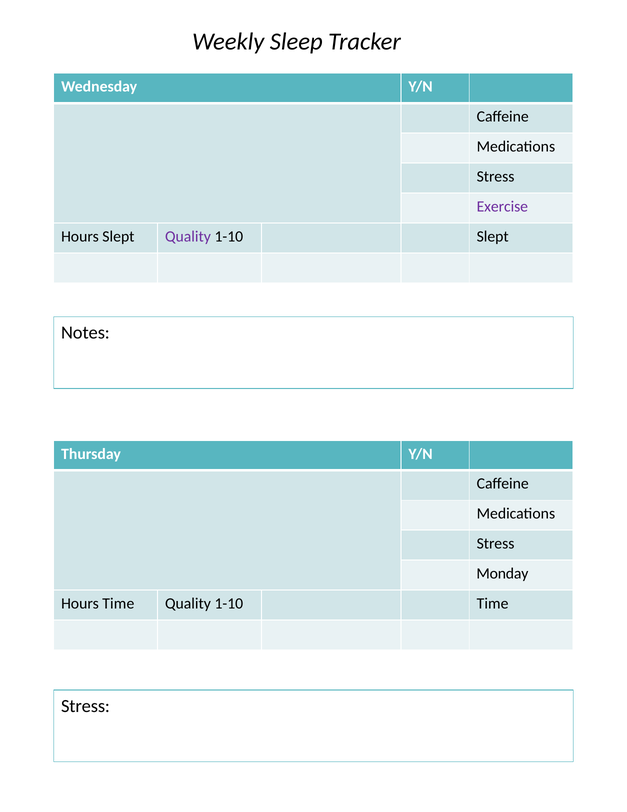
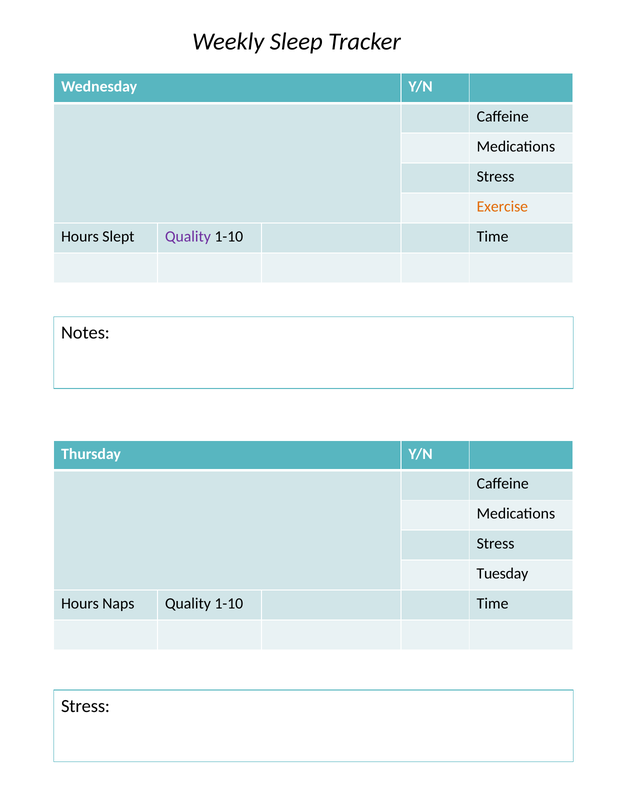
Exercise colour: purple -> orange
Slept at (493, 236): Slept -> Time
Monday: Monday -> Tuesday
Hours Time: Time -> Naps
